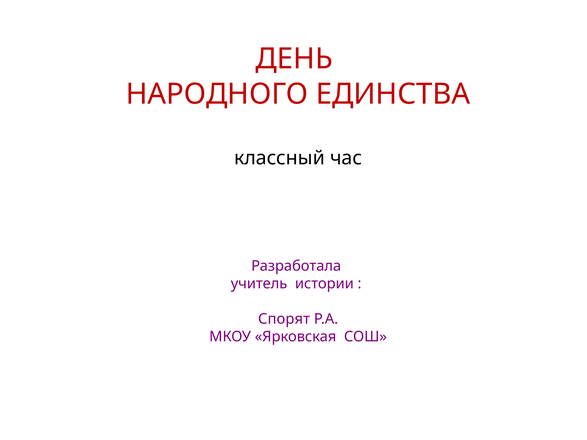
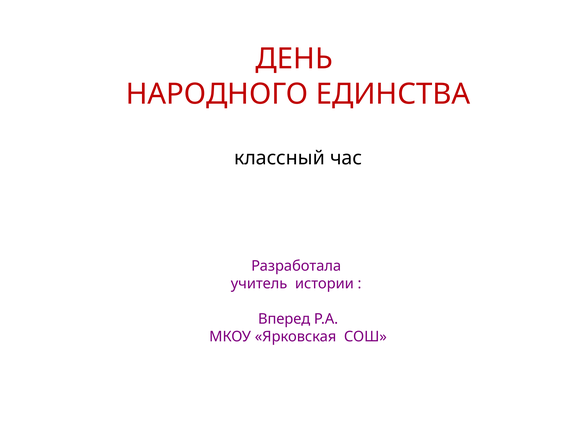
Спорят: Спорят -> Вперед
